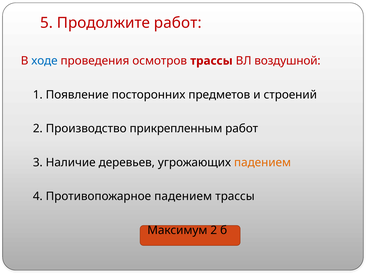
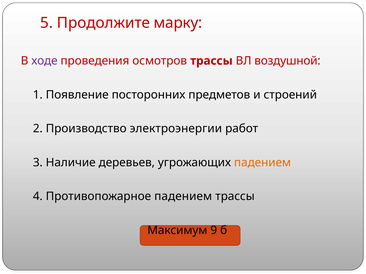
Продолжите работ: работ -> марку
ходе colour: blue -> purple
прикрепленным: прикрепленным -> электроэнергии
Максимум 2: 2 -> 9
